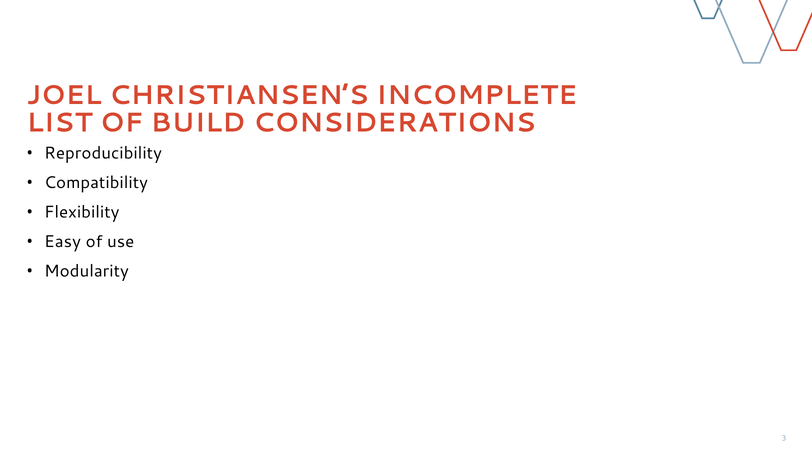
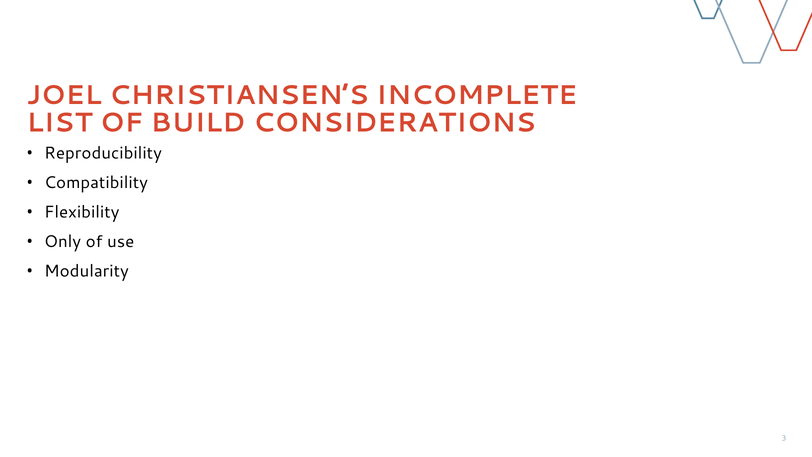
Easy: Easy -> Only
